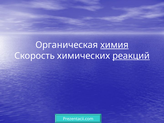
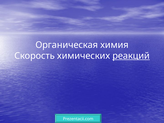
химия underline: present -> none
